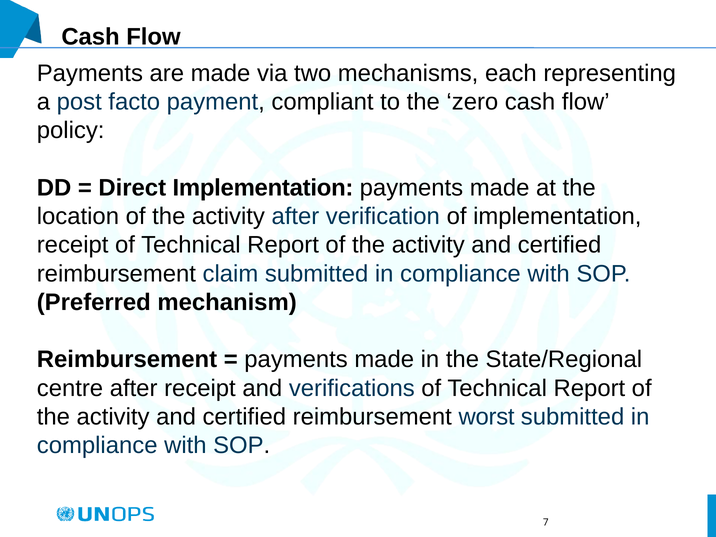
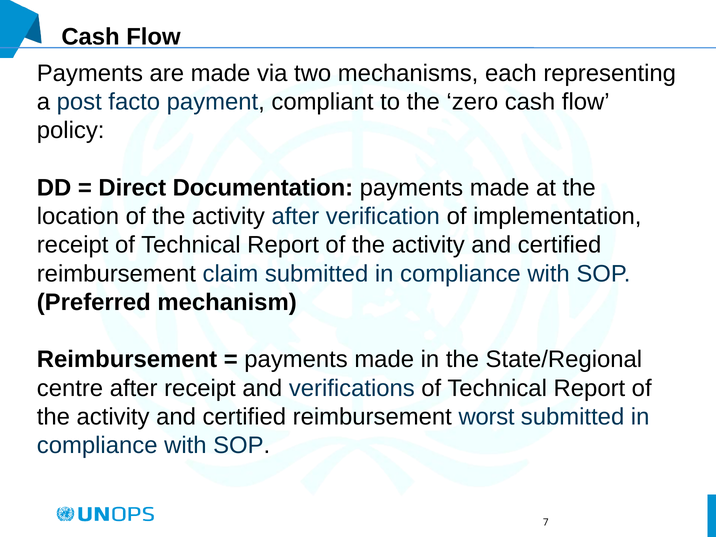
Direct Implementation: Implementation -> Documentation
